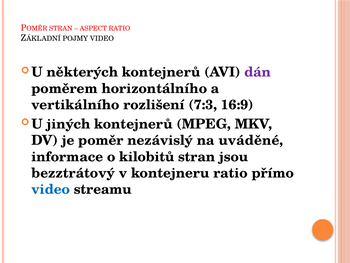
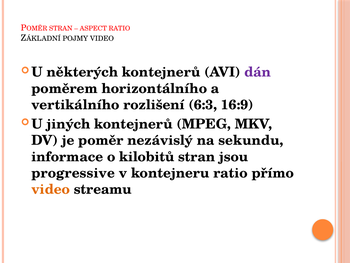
7:3: 7:3 -> 6:3
uváděné: uváděné -> sekundu
bezztrátový: bezztrátový -> progressive
video at (51, 189) colour: blue -> orange
